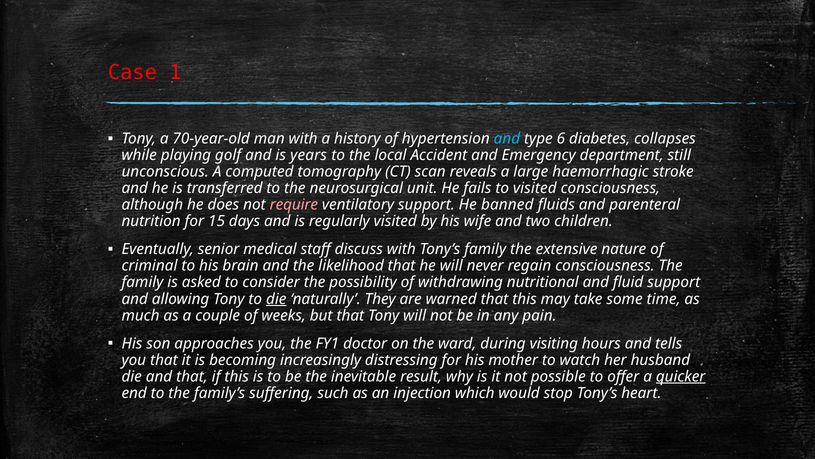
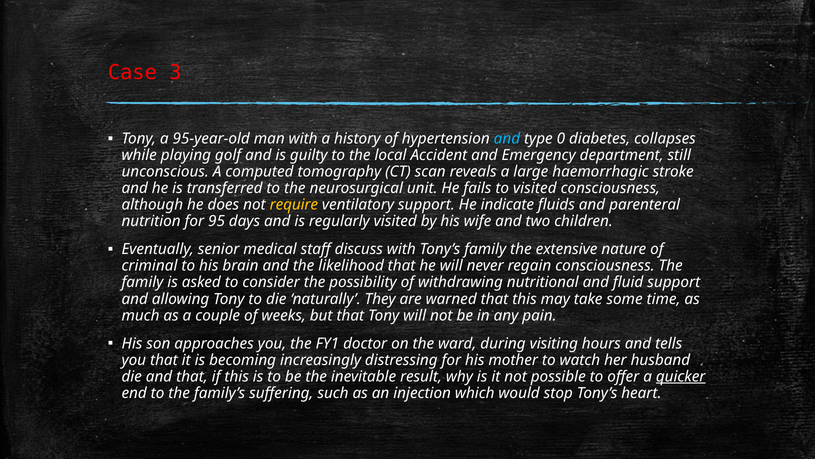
1: 1 -> 3
70-year-old: 70-year-old -> 95-year-old
6: 6 -> 0
years: years -> guilty
require colour: pink -> yellow
banned: banned -> indicate
15: 15 -> 95
die at (276, 299) underline: present -> none
